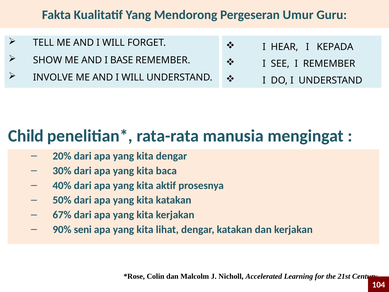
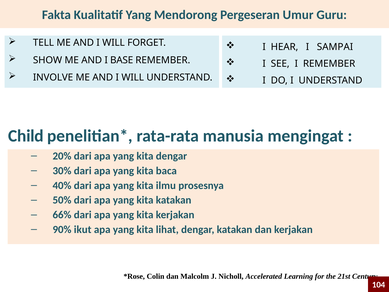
KEPADA: KEPADA -> SAMPAI
aktif: aktif -> ilmu
67%: 67% -> 66%
seni: seni -> ikut
